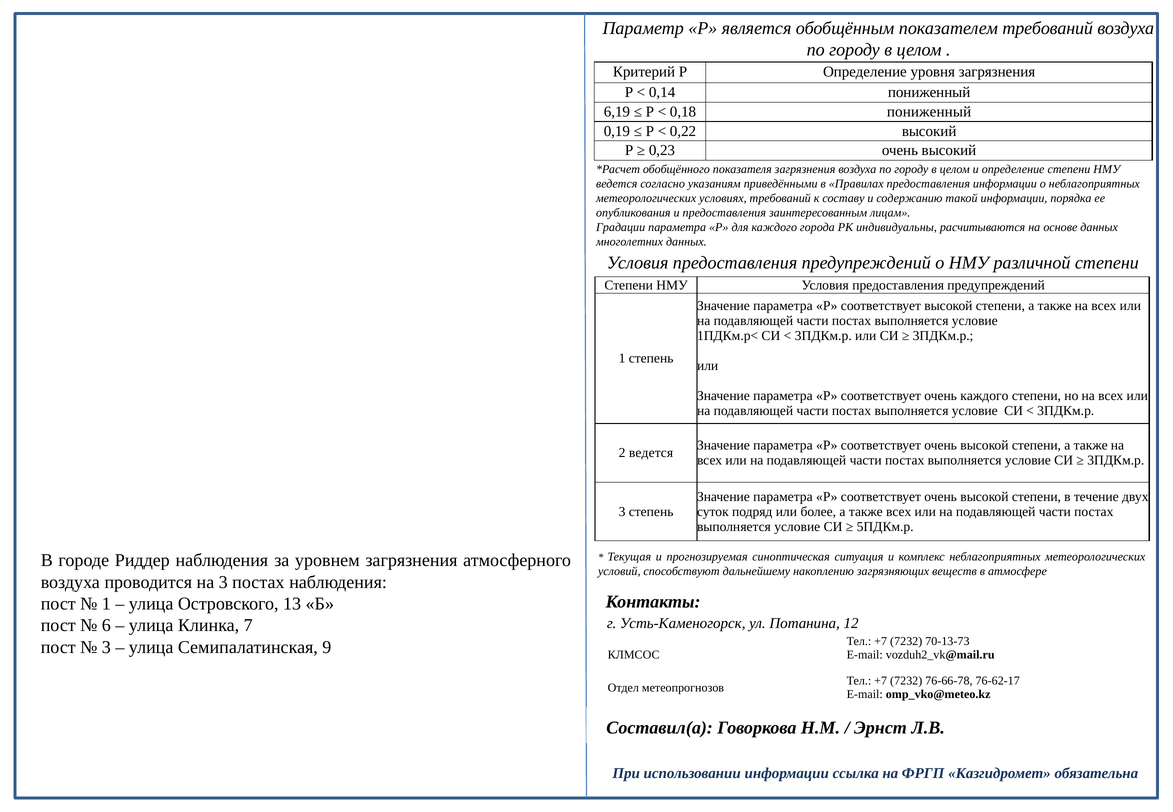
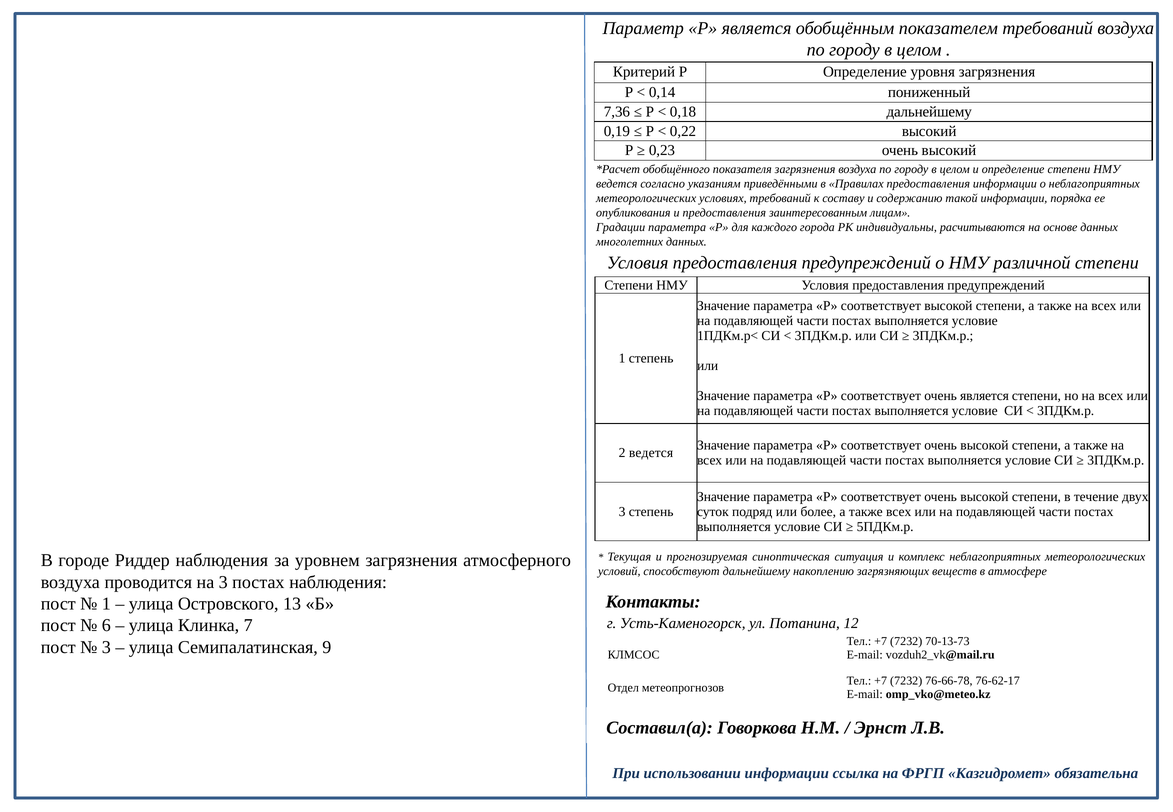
6,19: 6,19 -> 7,36
0,18 пониженный: пониженный -> дальнейшему
очень каждого: каждого -> является
